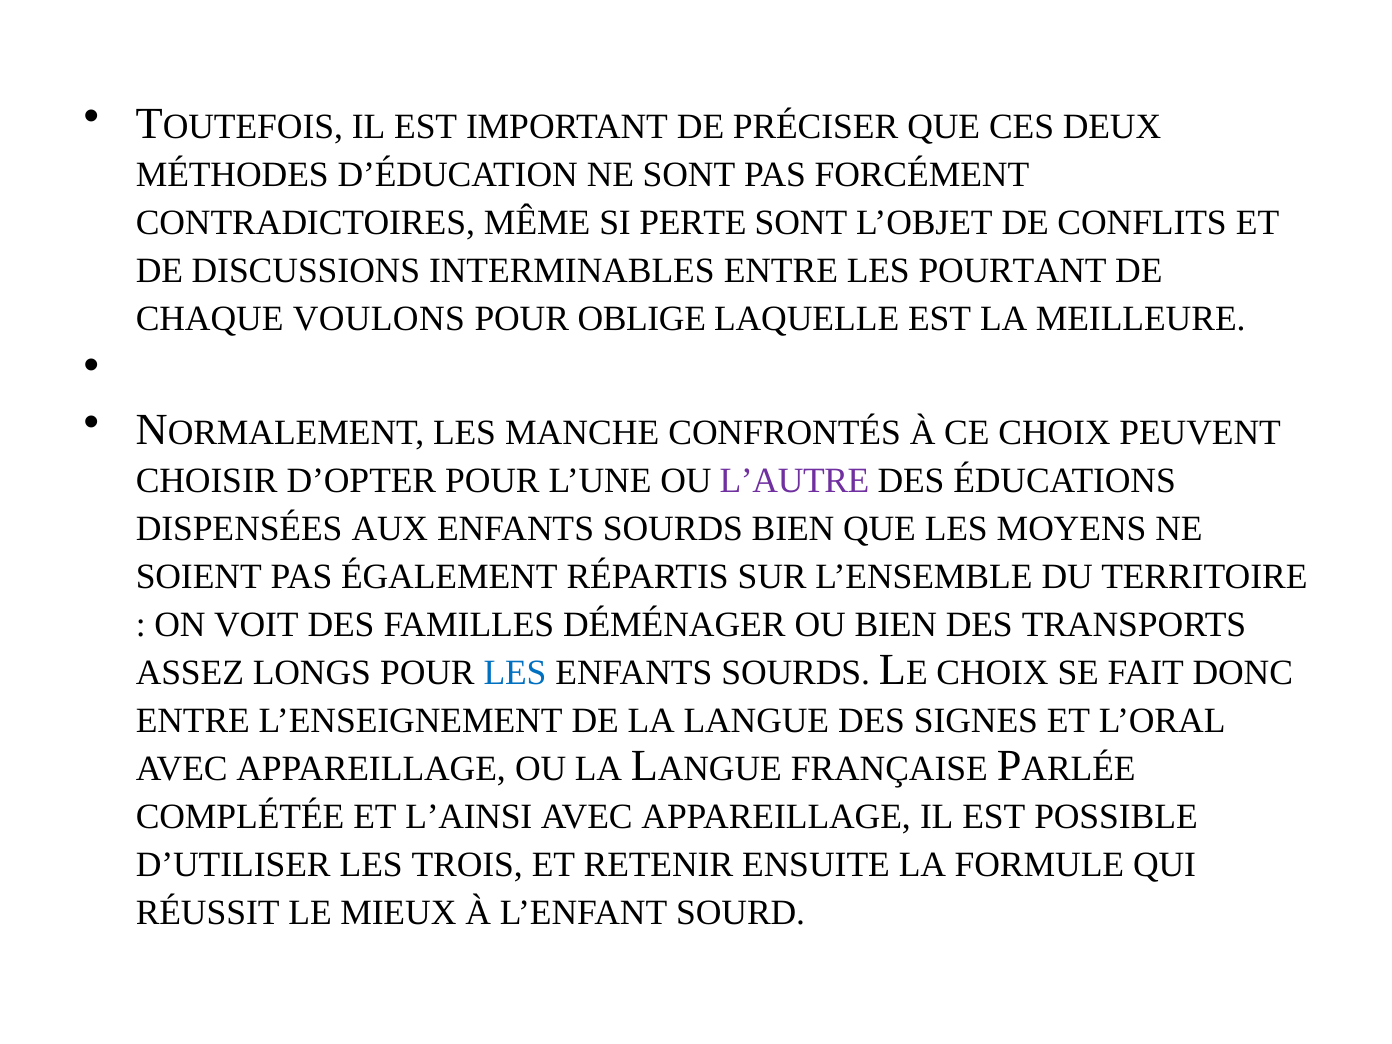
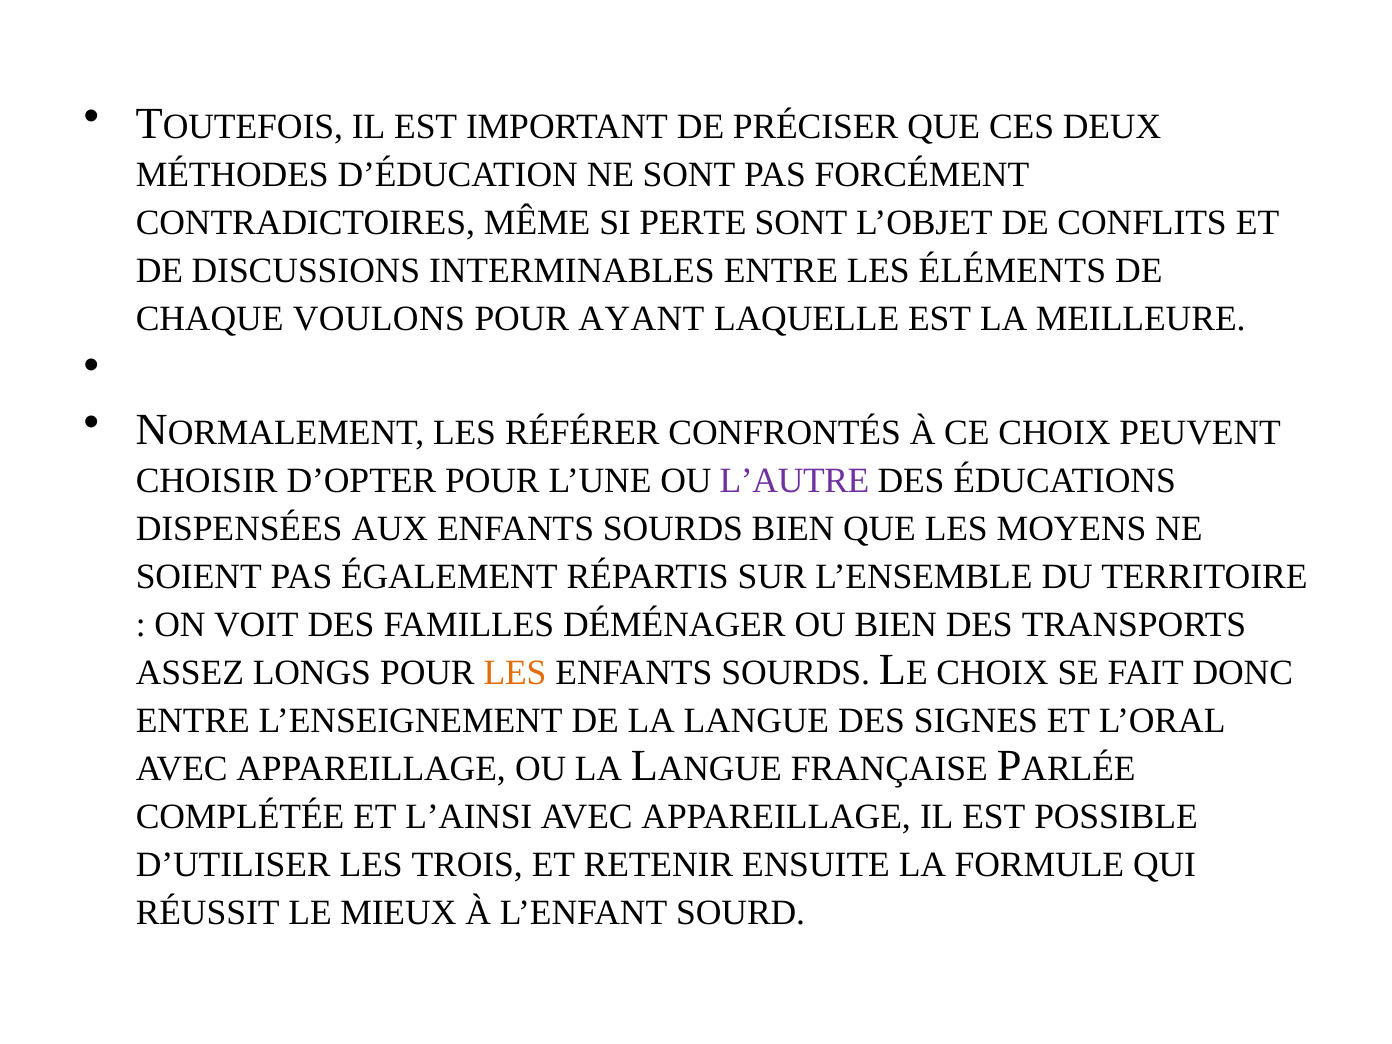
POURTANT: POURTANT -> ÉLÉMENTS
OBLIGE: OBLIGE -> AYANT
MANCHE: MANCHE -> RÉFÉRER
LES at (515, 673) colour: blue -> orange
